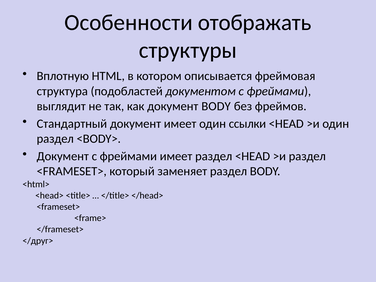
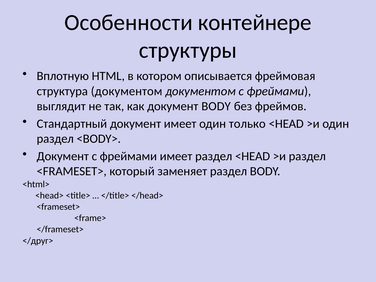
отображать: отображать -> контейнере
структура подобластей: подобластей -> документом
ссылки: ссылки -> только
